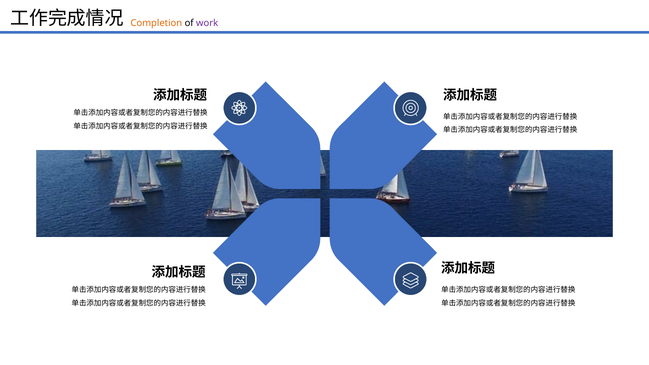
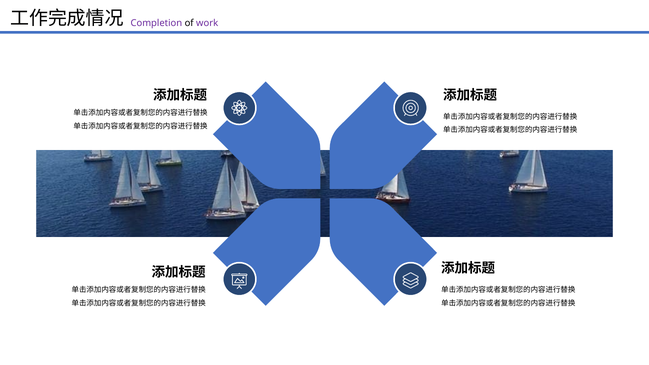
Completion colour: orange -> purple
